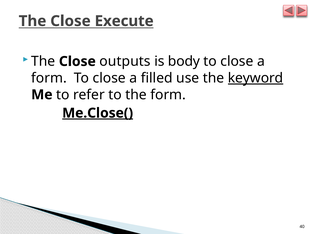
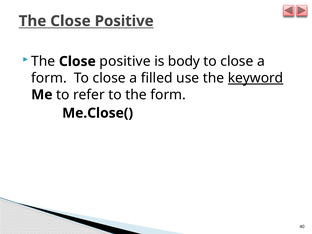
Execute at (124, 21): Execute -> Positive
outputs at (125, 61): outputs -> positive
Me.Close( underline: present -> none
